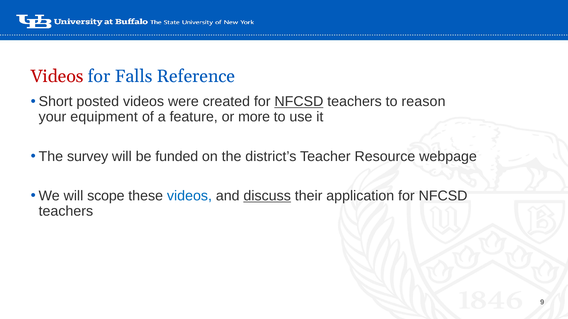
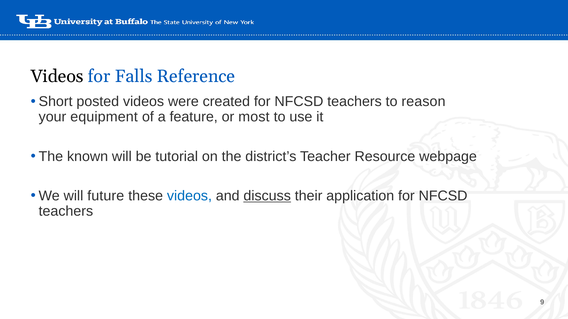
Videos at (57, 77) colour: red -> black
NFCSD at (299, 102) underline: present -> none
more: more -> most
survey: survey -> known
funded: funded -> tutorial
scope: scope -> future
